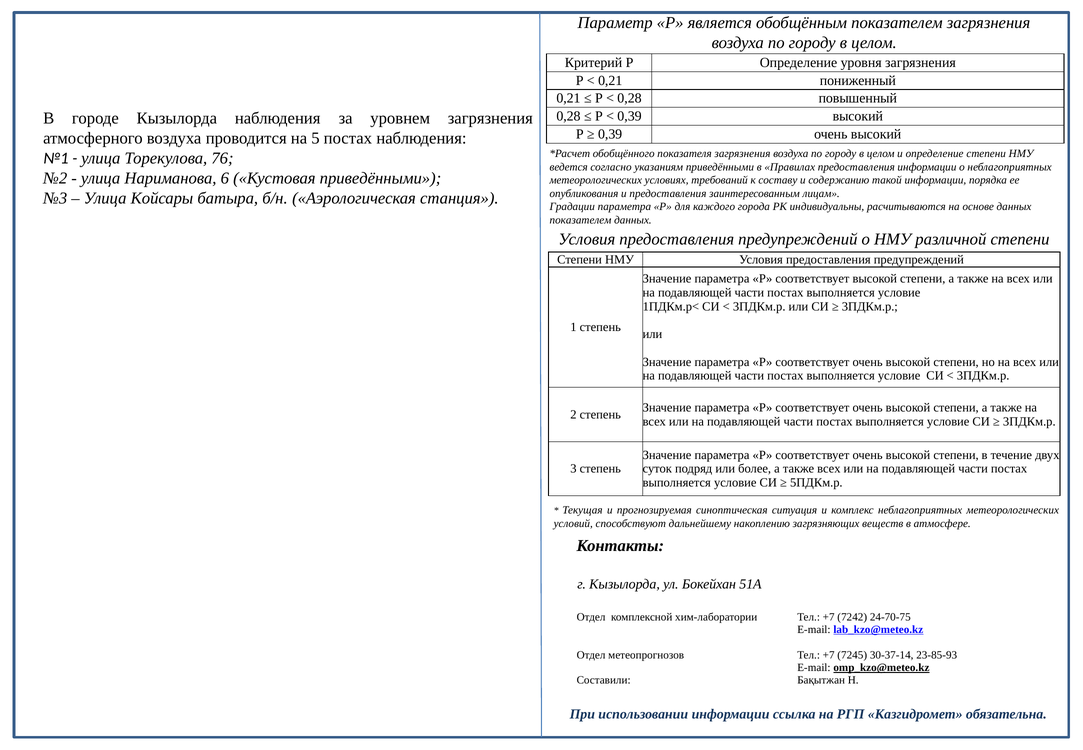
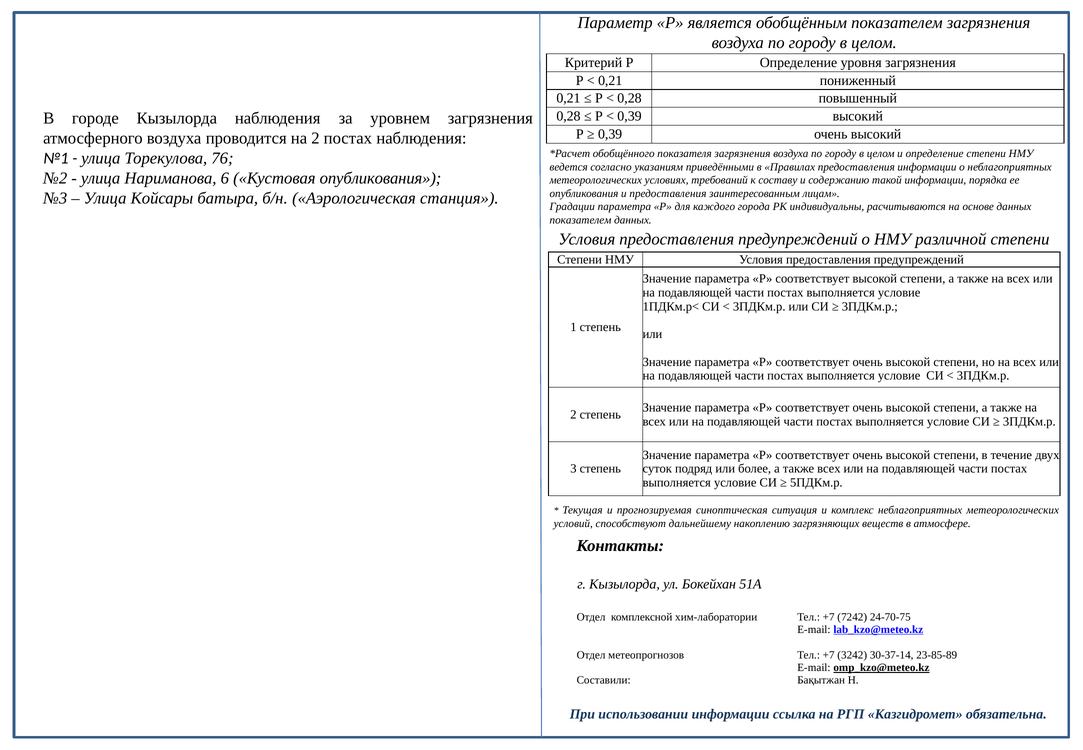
на 5: 5 -> 2
Кустовая приведёнными: приведёнными -> опубликования
7245: 7245 -> 3242
23-85-93: 23-85-93 -> 23-85-89
